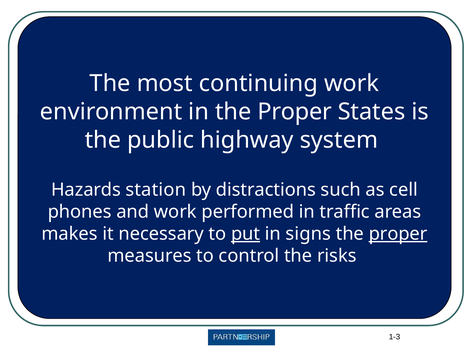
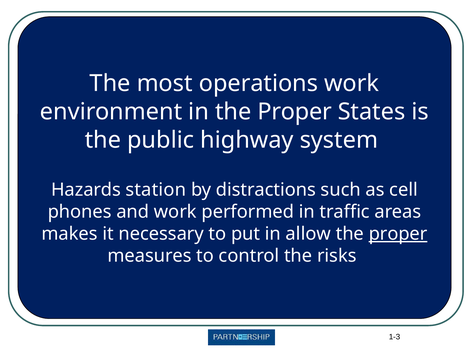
continuing: continuing -> operations
put underline: present -> none
signs: signs -> allow
